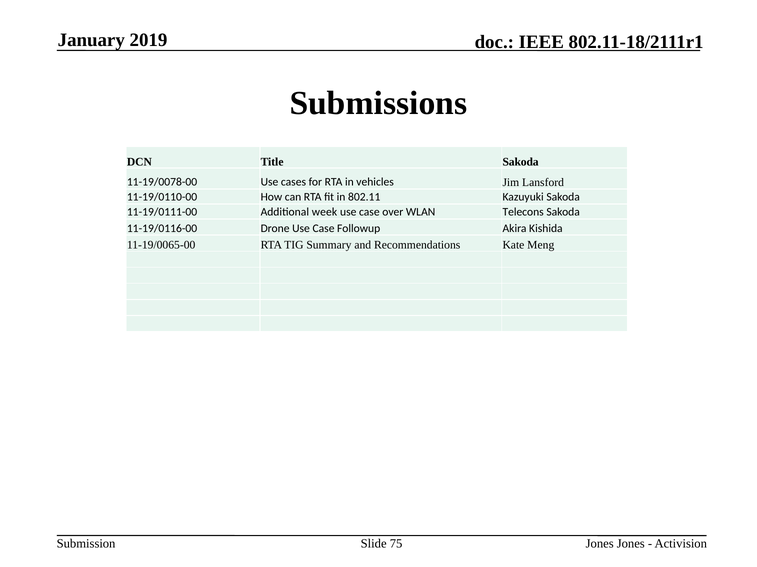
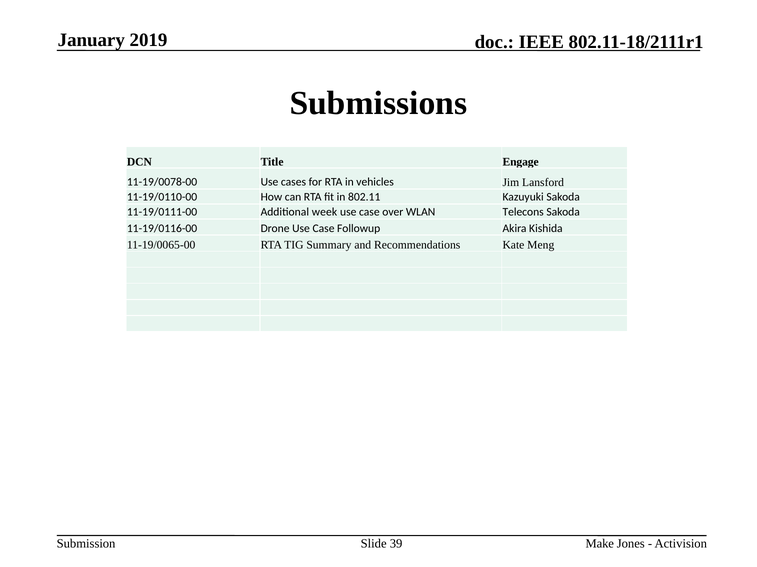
Title Sakoda: Sakoda -> Engage
75: 75 -> 39
Jones at (600, 545): Jones -> Make
